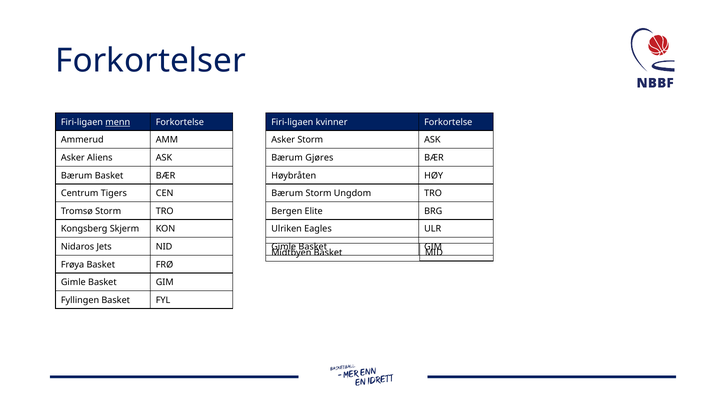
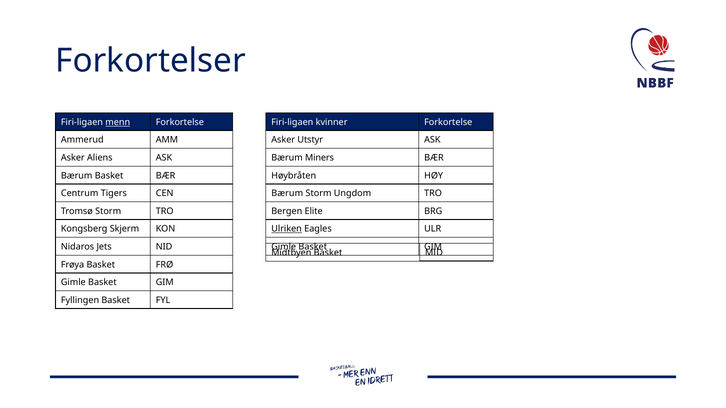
Asker Storm: Storm -> Utstyr
Gjøres: Gjøres -> Miners
Ulriken underline: none -> present
